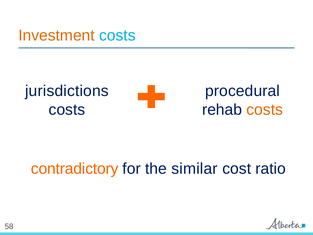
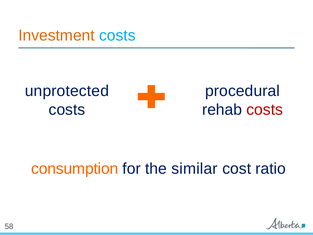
jurisdictions: jurisdictions -> unprotected
costs at (265, 110) colour: orange -> red
contradictory: contradictory -> consumption
